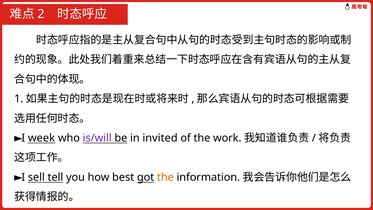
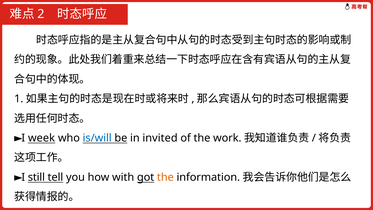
is/will colour: purple -> blue
sell: sell -> still
best: best -> with
